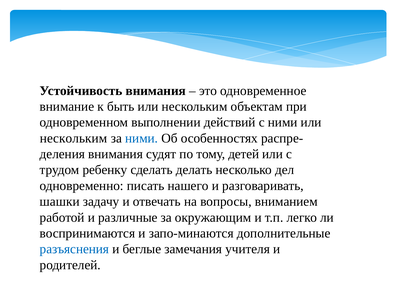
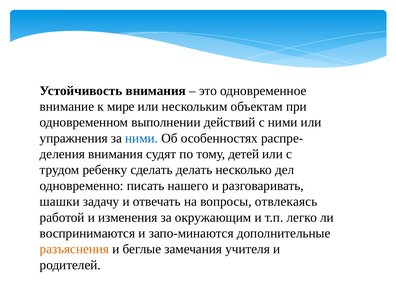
быть: быть -> мире
нескольким at (74, 138): нескольким -> упражнения
вниманием: вниманием -> отвлекаясь
различные: различные -> изменения
разъяснения colour: blue -> orange
